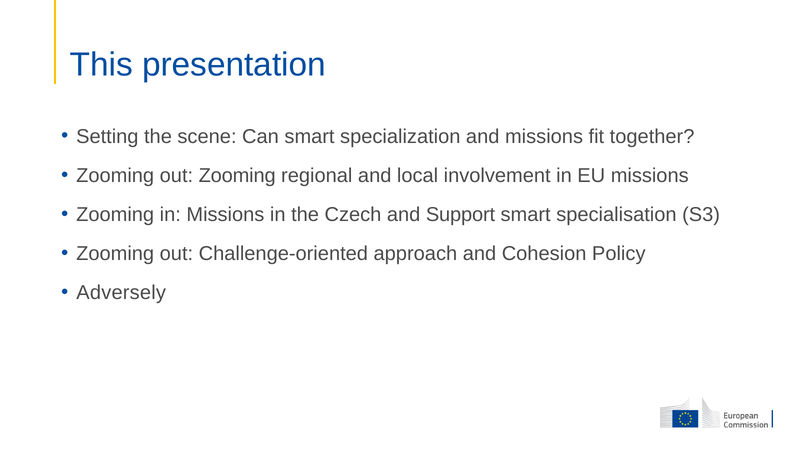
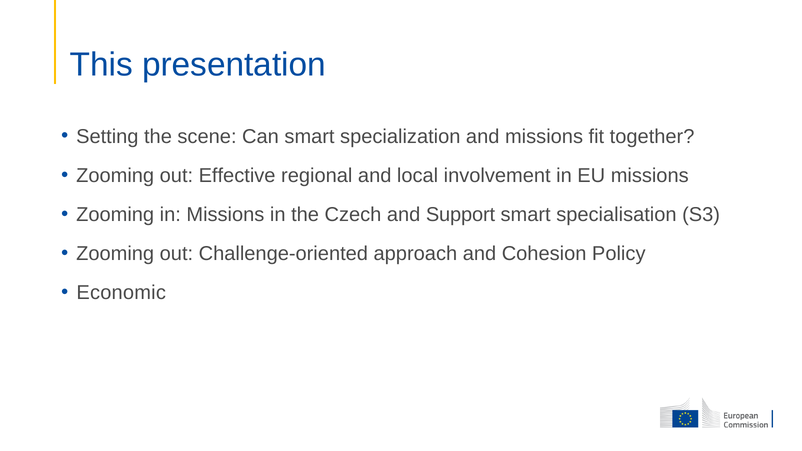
out Zooming: Zooming -> Effective
Adversely: Adversely -> Economic
